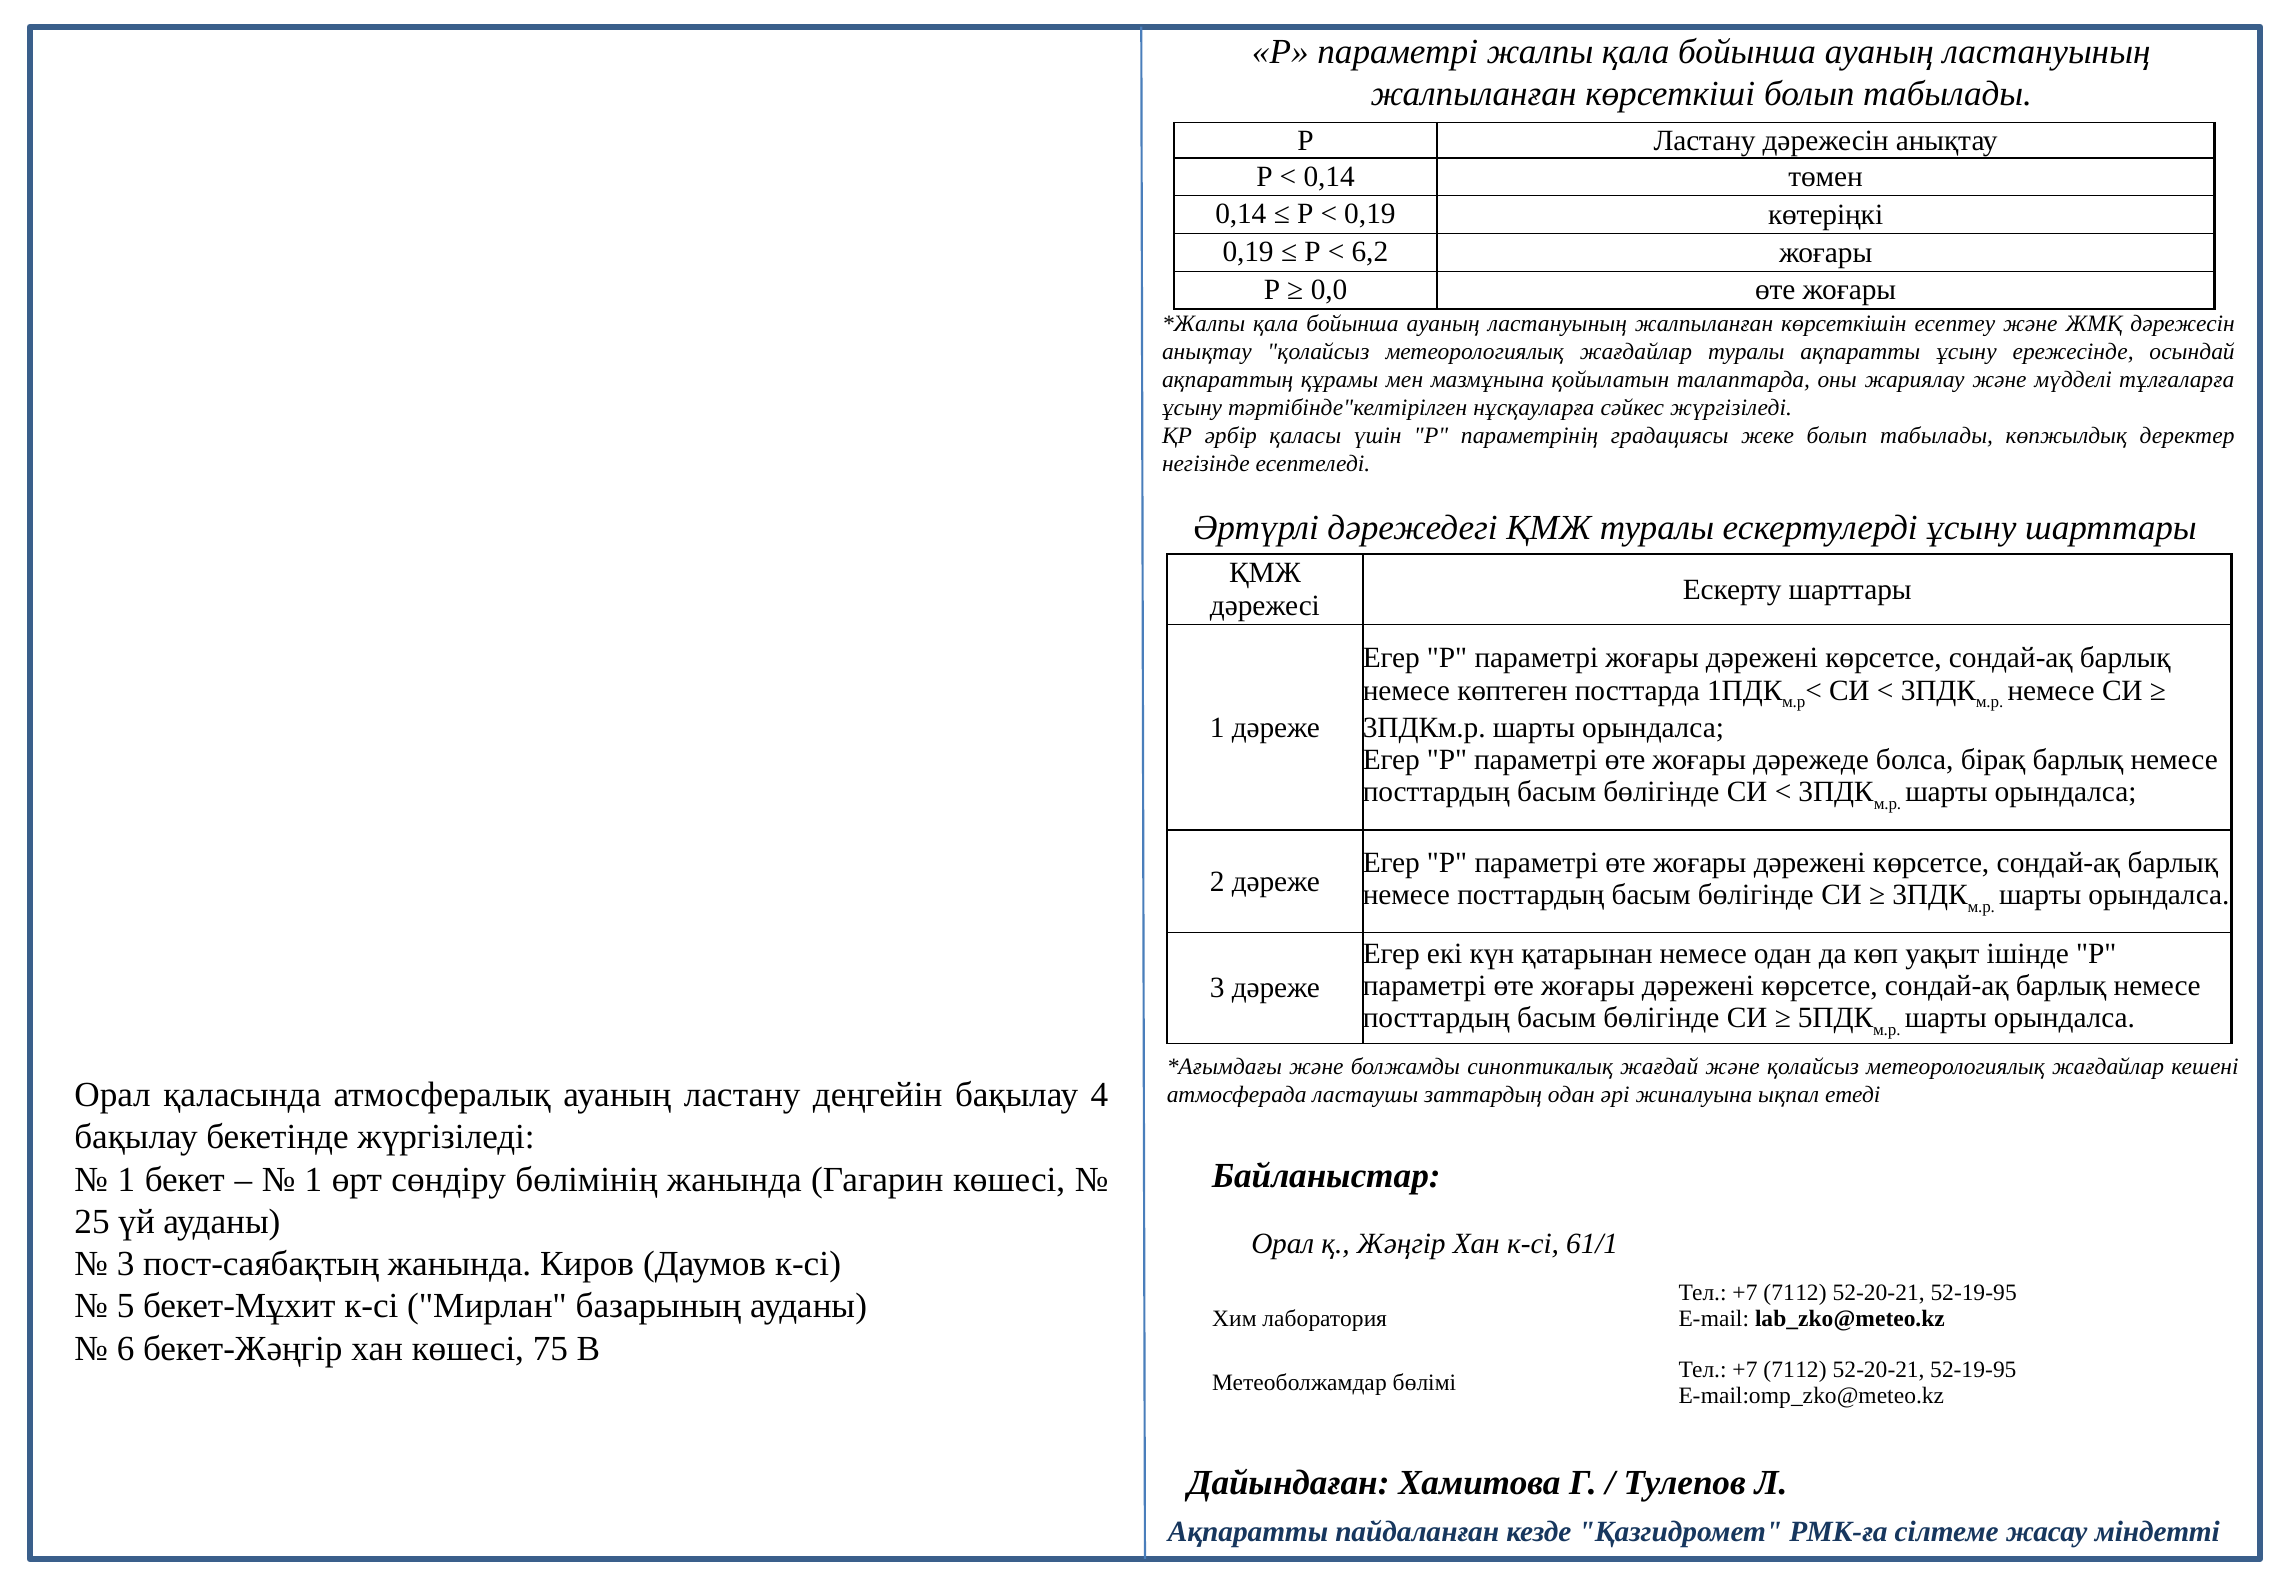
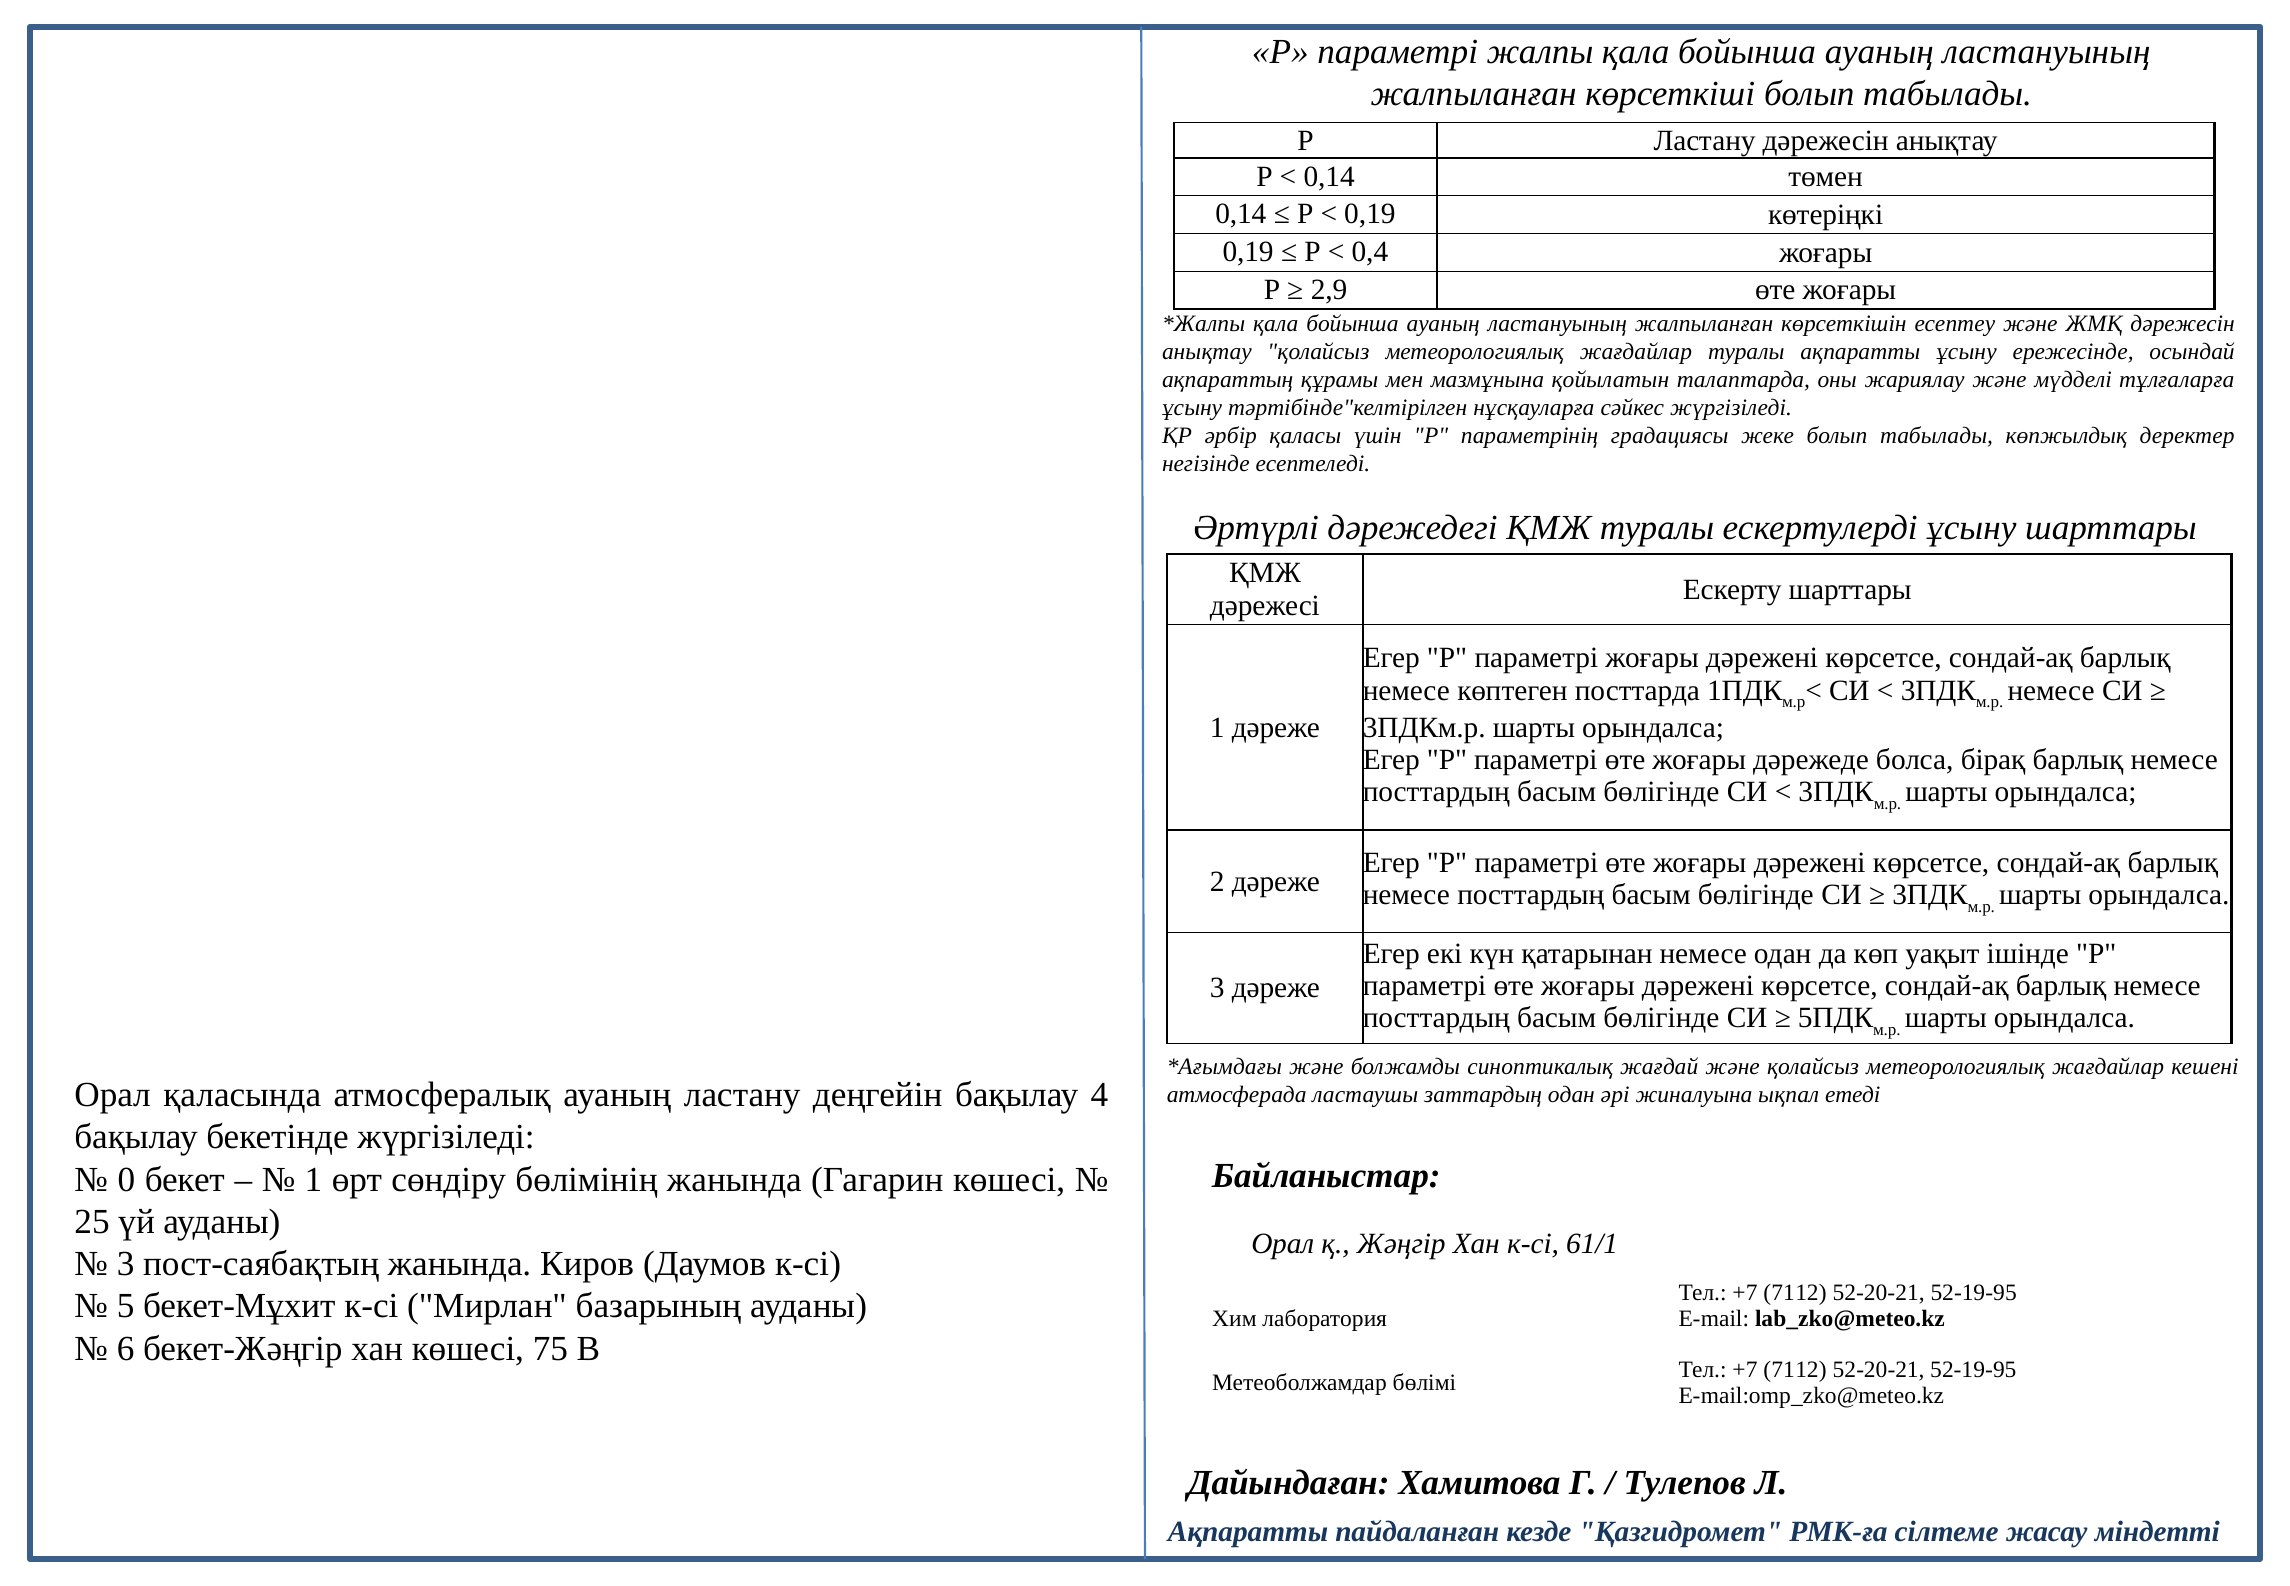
6,2: 6,2 -> 0,4
0,0: 0,0 -> 2,9
1 at (126, 1179): 1 -> 0
